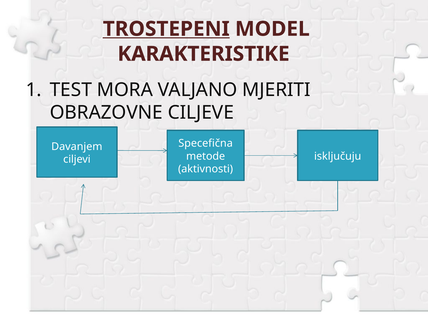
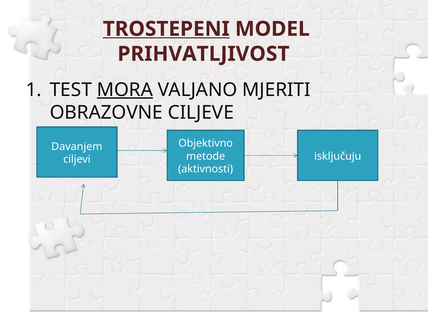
KARAKTERISTIKE: KARAKTERISTIKE -> PRIHVATLJIVOST
MORA underline: none -> present
Specefična: Specefična -> Objektivno
